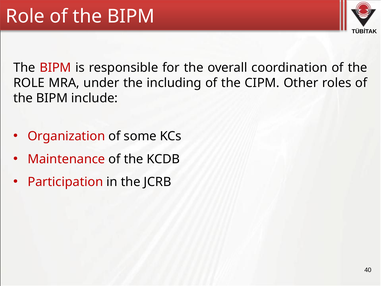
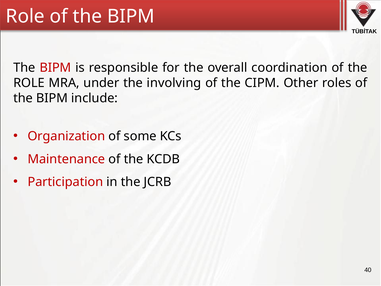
including: including -> involving
